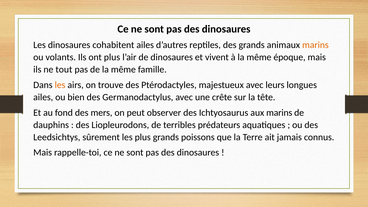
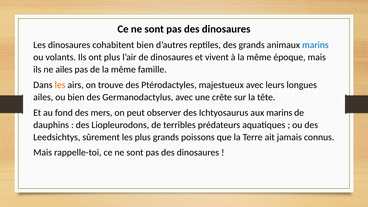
cohabitent ailes: ailes -> bien
marins at (315, 45) colour: orange -> blue
ne tout: tout -> ailes
